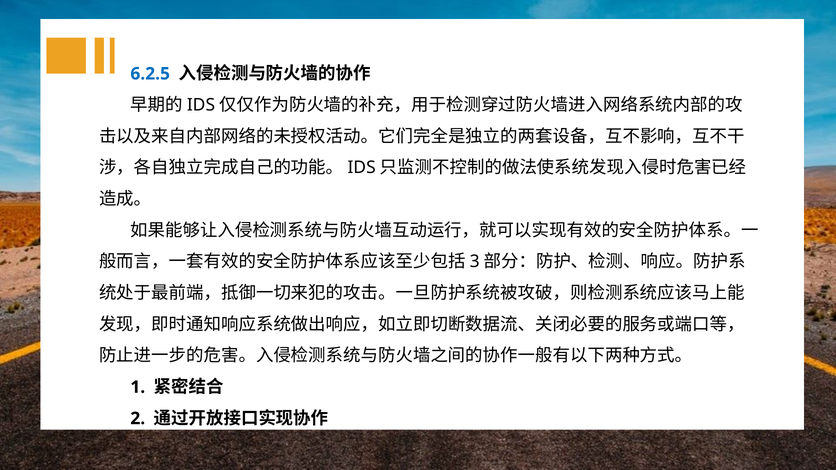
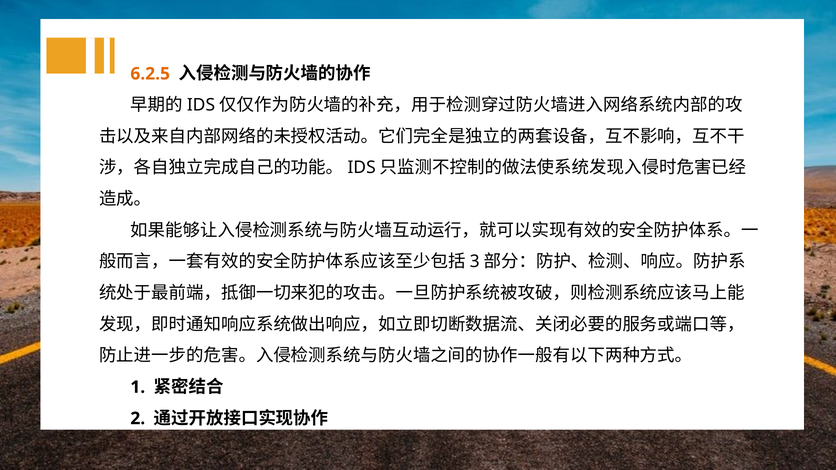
6.2.5 colour: blue -> orange
